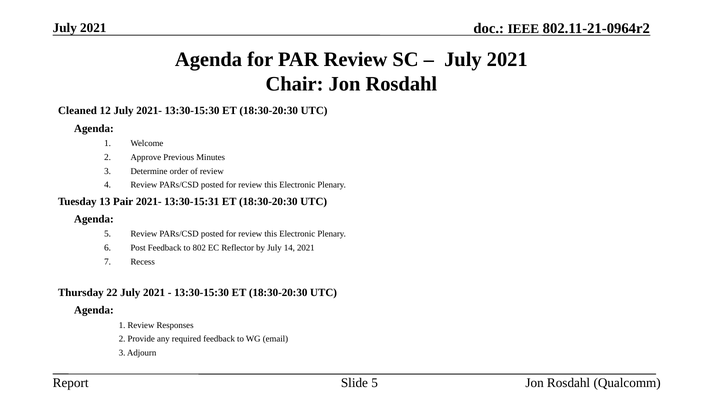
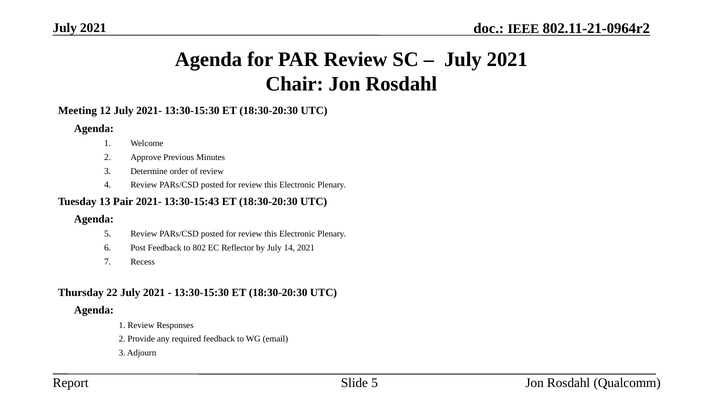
Cleaned: Cleaned -> Meeting
13:30-15:31: 13:30-15:31 -> 13:30-15:43
